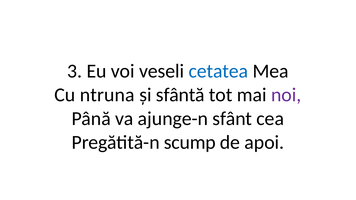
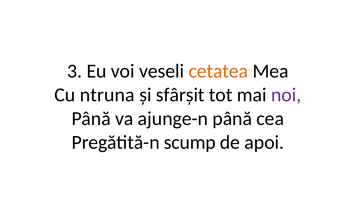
cetatea colour: blue -> orange
sfântă: sfântă -> sfârșit
ajunge-n sfânt: sfânt -> până
